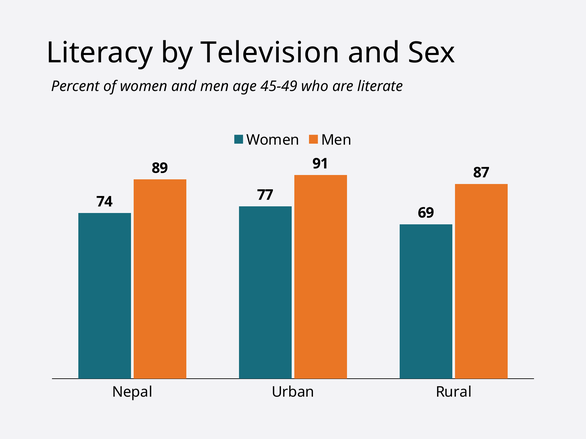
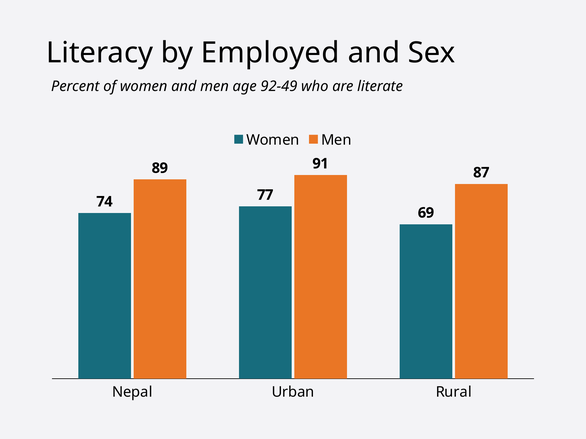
Television: Television -> Employed
45-49: 45-49 -> 92-49
